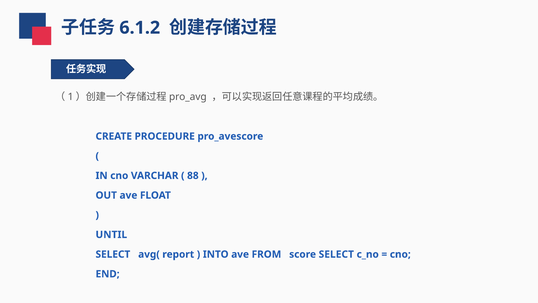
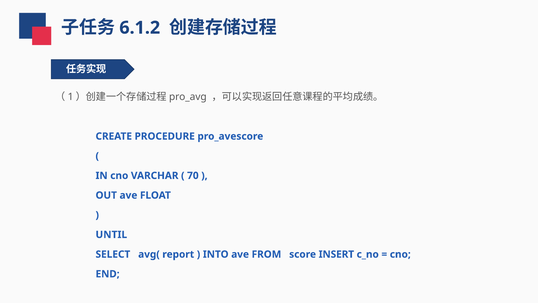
88: 88 -> 70
score SELECT: SELECT -> INSERT
